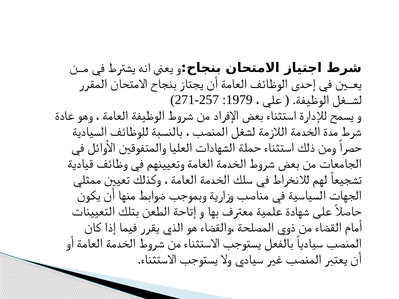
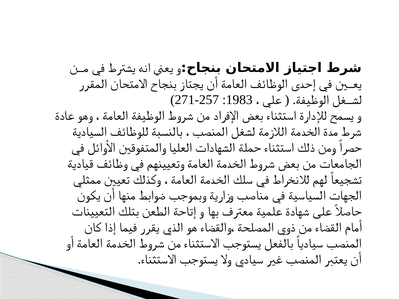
1979: 1979 -> 1983
